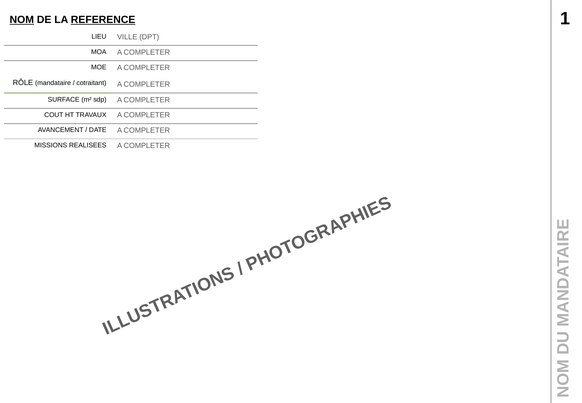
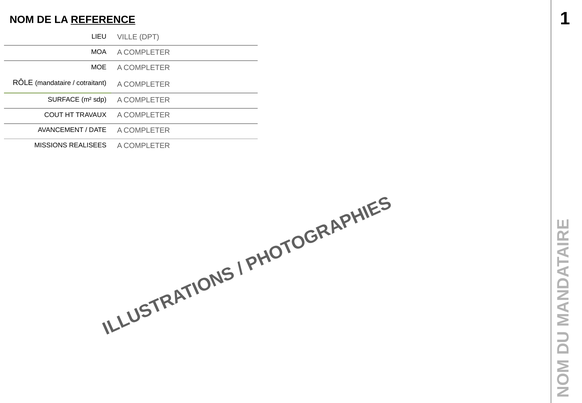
NOM underline: present -> none
